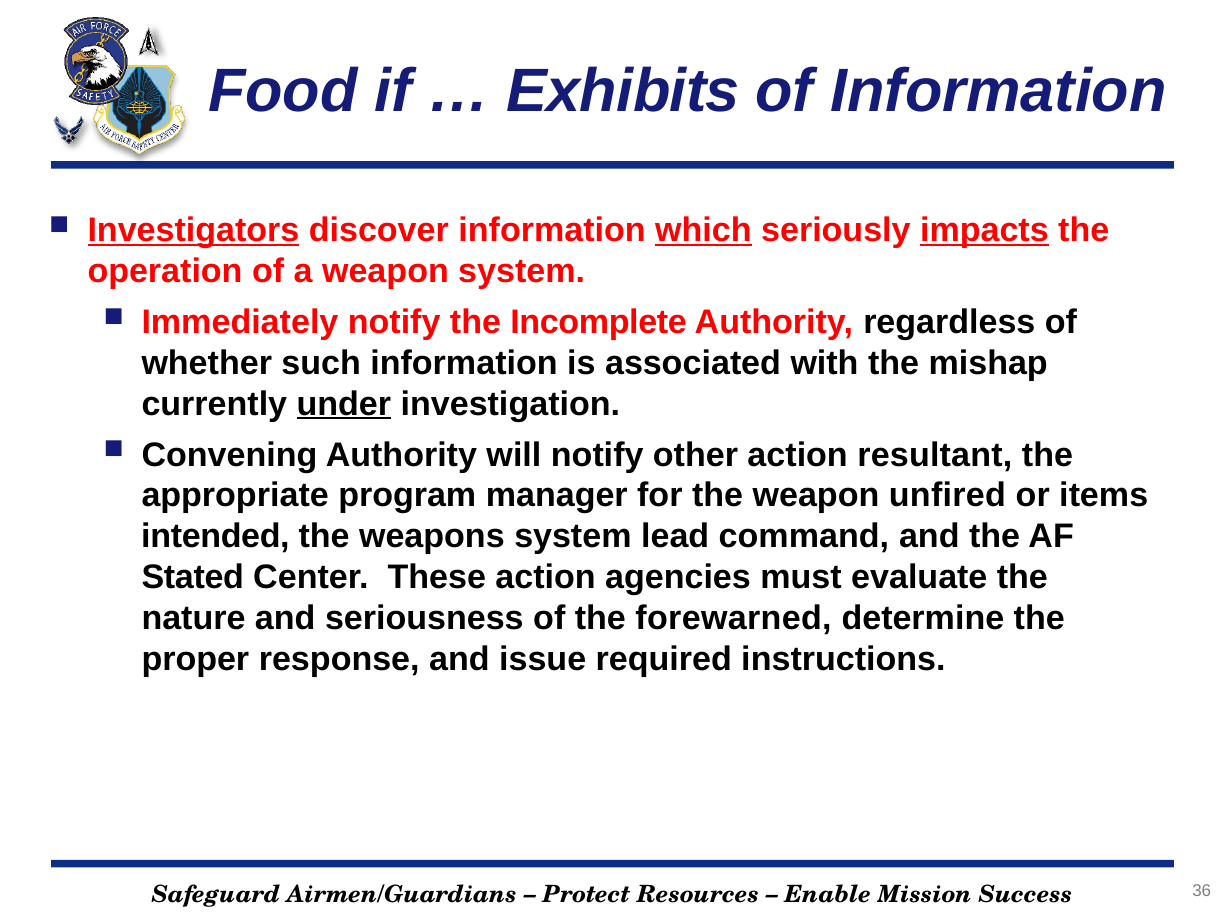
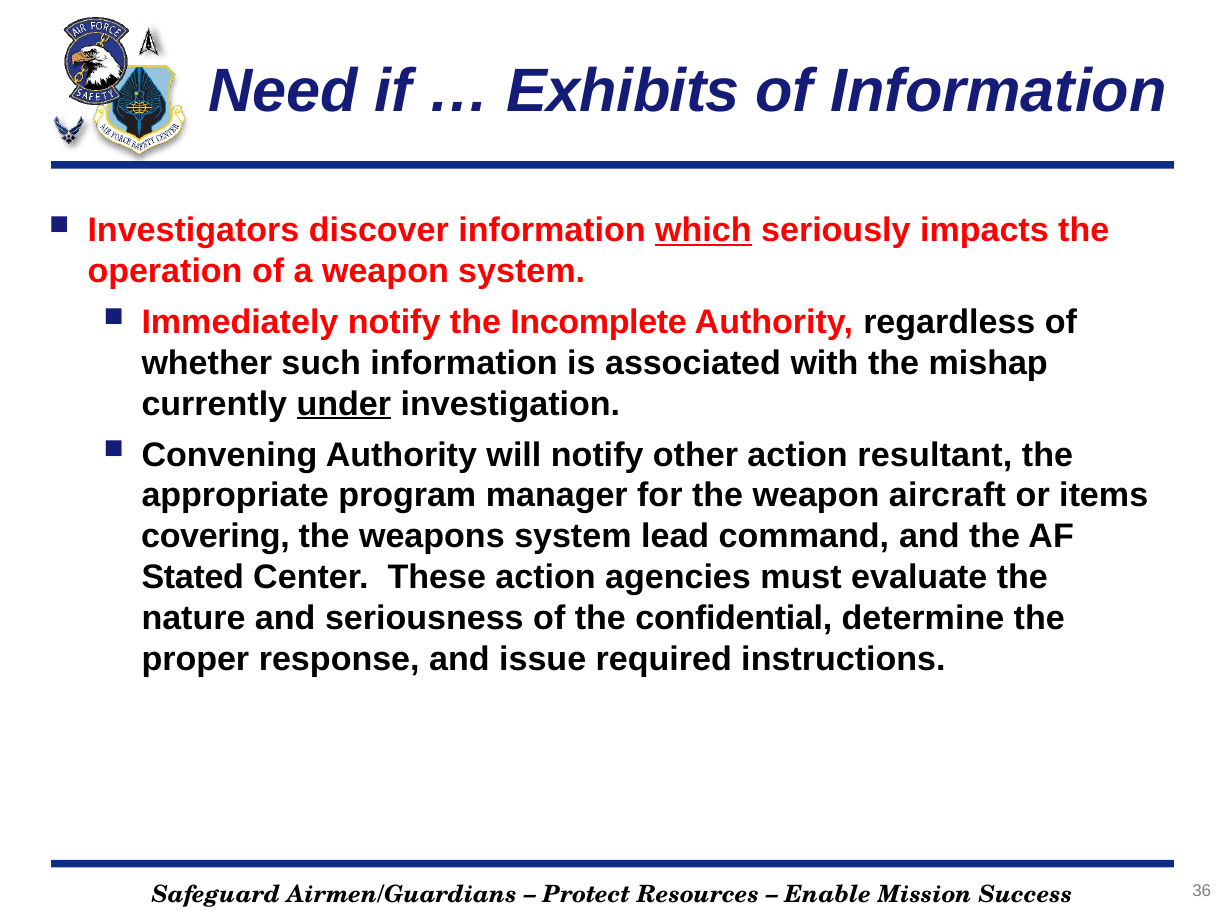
Food: Food -> Need
Investigators underline: present -> none
impacts underline: present -> none
unfired: unfired -> aircraft
intended: intended -> covering
forewarned: forewarned -> confidential
